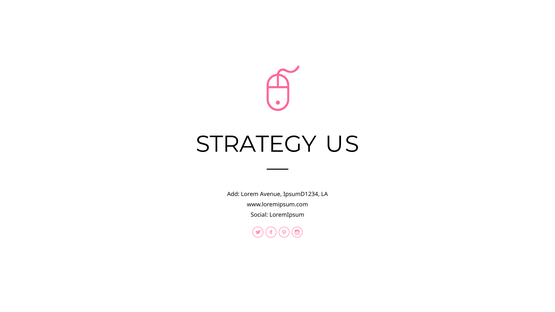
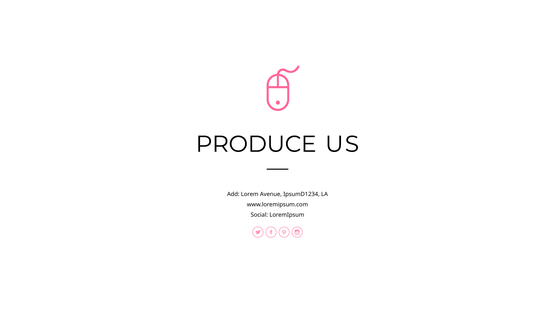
STRATEGY: STRATEGY -> PRODUCE
